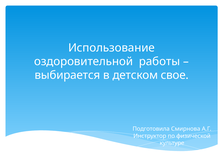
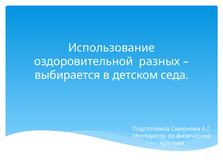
работы: работы -> разных
свое: свое -> седа
